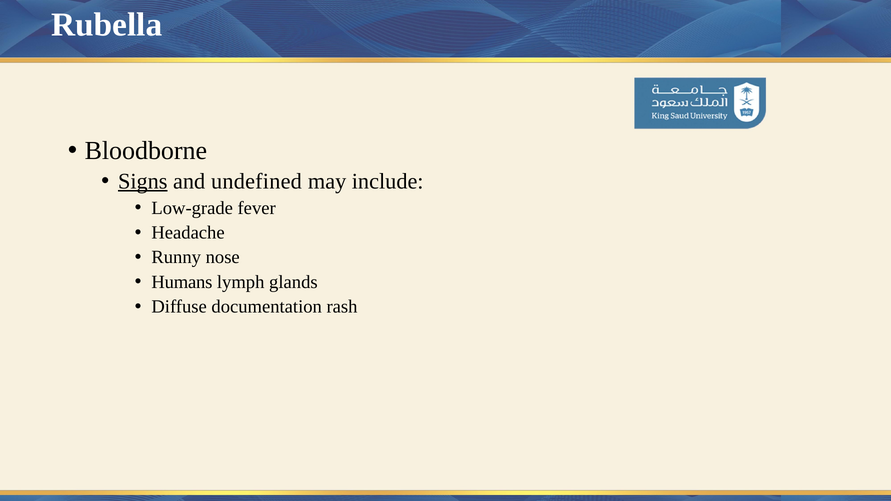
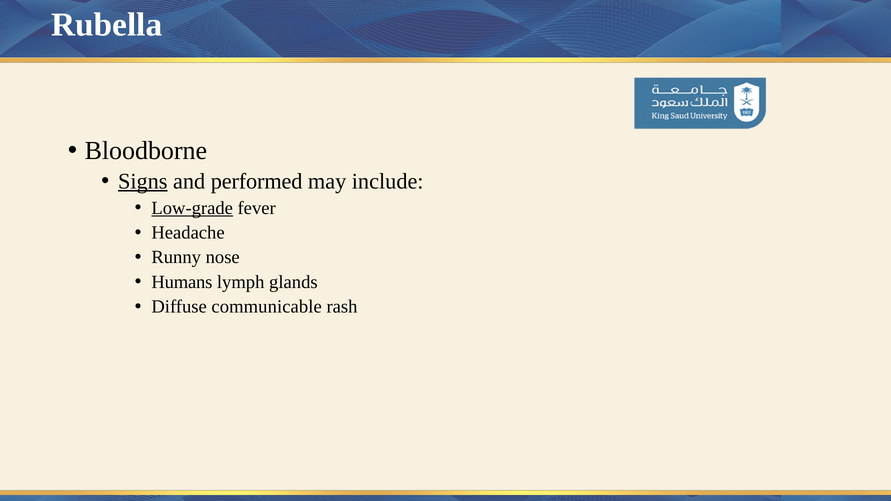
undefined: undefined -> performed
Low-grade underline: none -> present
documentation: documentation -> communicable
